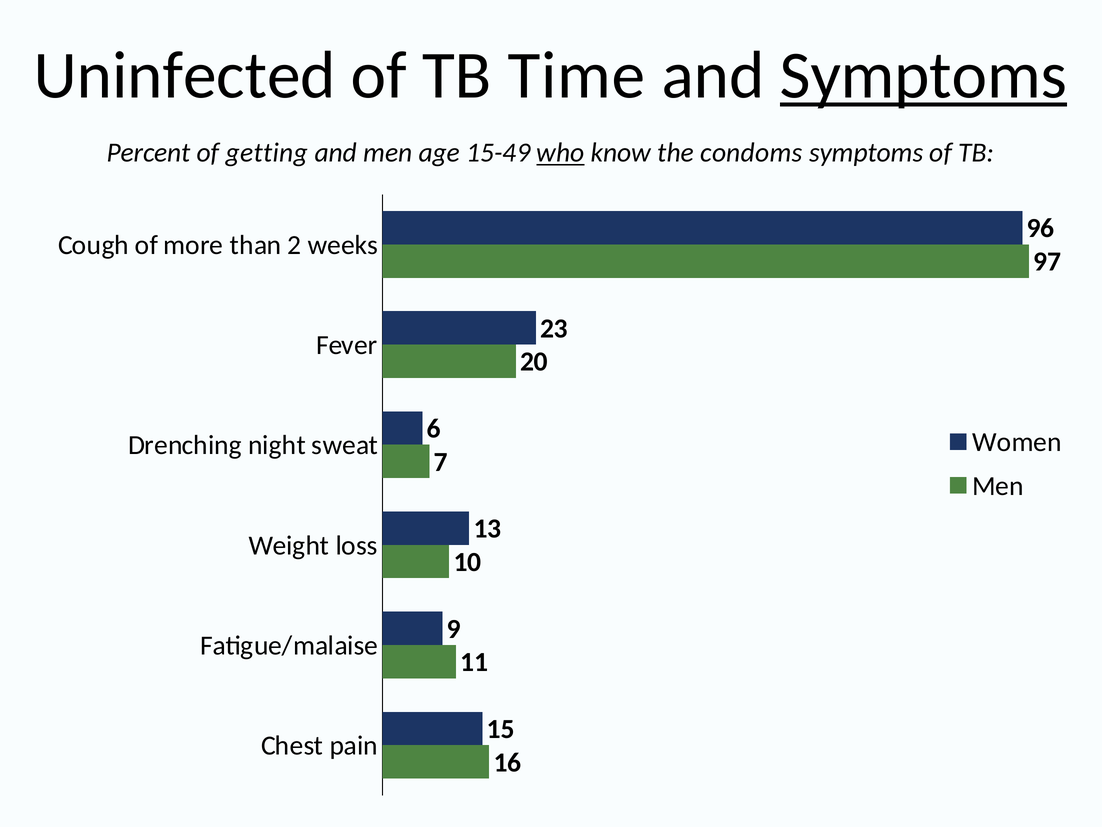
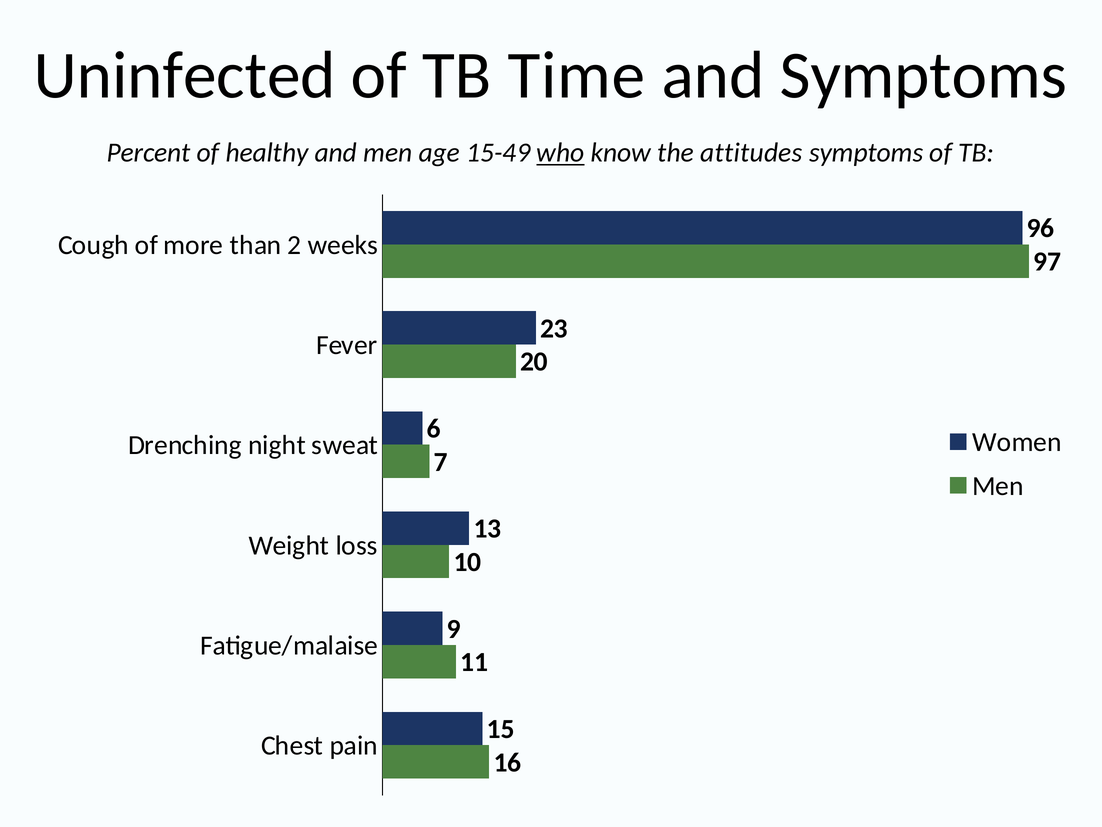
Symptoms at (923, 75) underline: present -> none
getting: getting -> healthy
condoms: condoms -> attitudes
